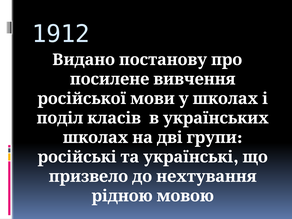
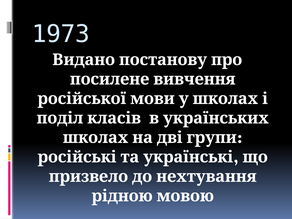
1912: 1912 -> 1973
